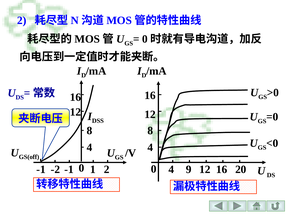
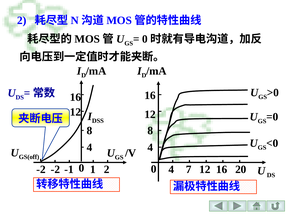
-1 at (41, 170): -1 -> -2
9: 9 -> 7
